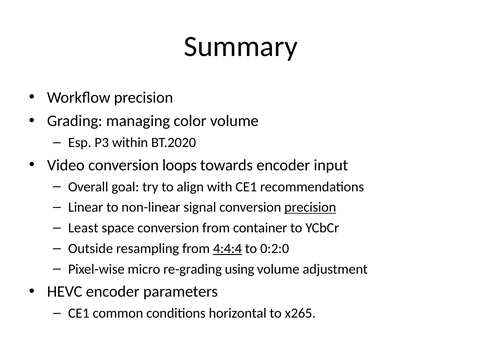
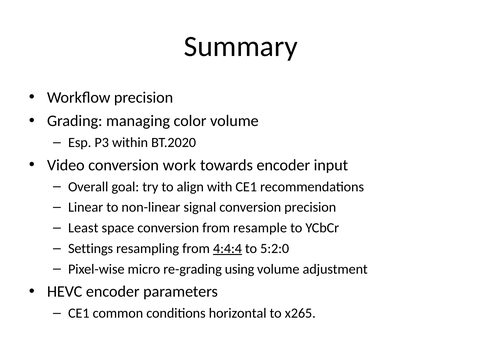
loops: loops -> work
precision at (310, 208) underline: present -> none
container: container -> resample
Outside: Outside -> Settings
0:2:0: 0:2:0 -> 5:2:0
